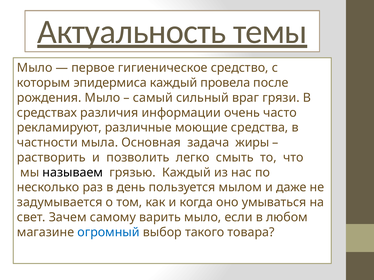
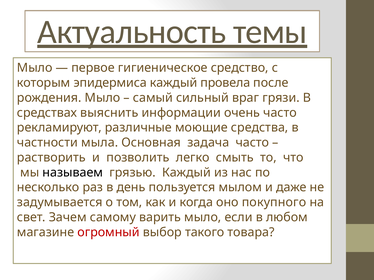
различия: различия -> выяснить
задача жиры: жиры -> часто
умываться: умываться -> покупного
огромный colour: blue -> red
